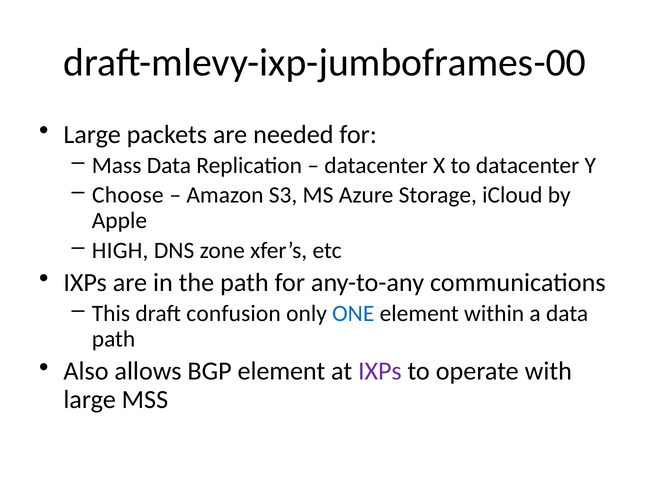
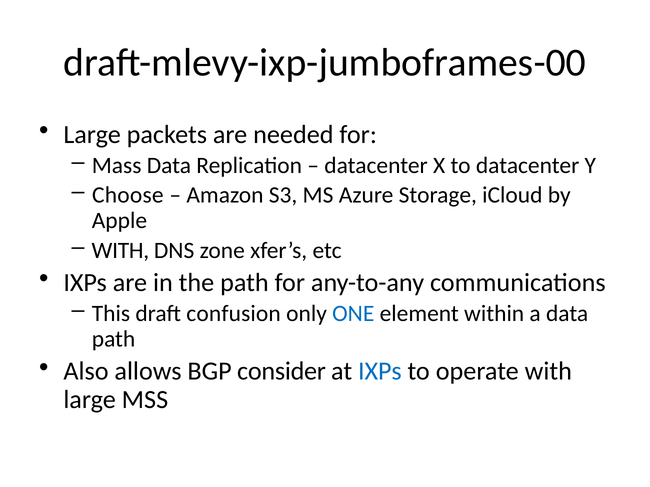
HIGH at (120, 251): HIGH -> WITH
BGP element: element -> consider
IXPs at (380, 372) colour: purple -> blue
